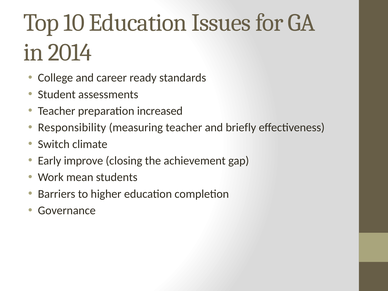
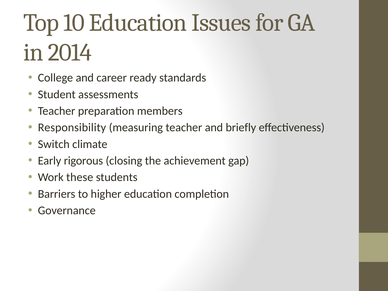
increased: increased -> members
improve: improve -> rigorous
mean: mean -> these
